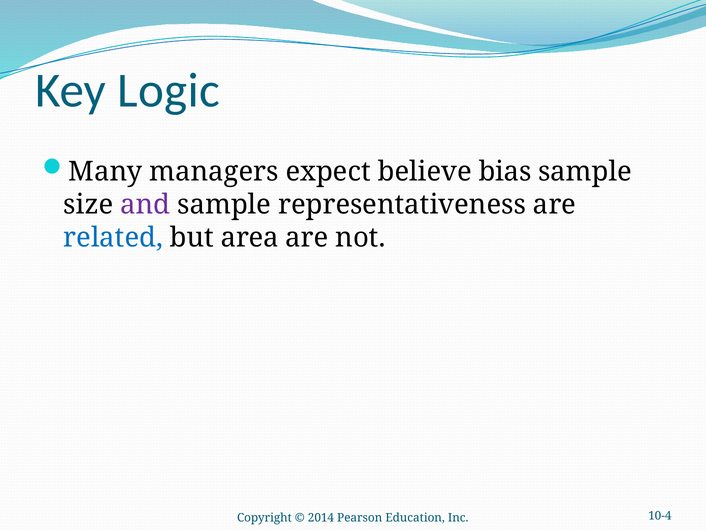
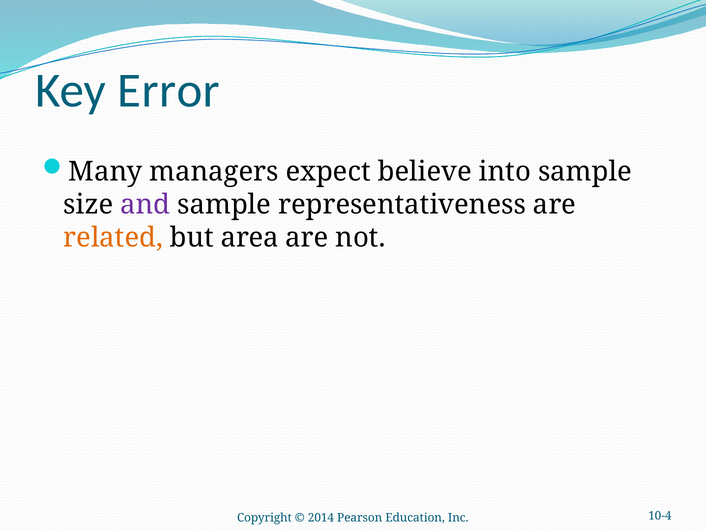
Logic: Logic -> Error
bias: bias -> into
related colour: blue -> orange
